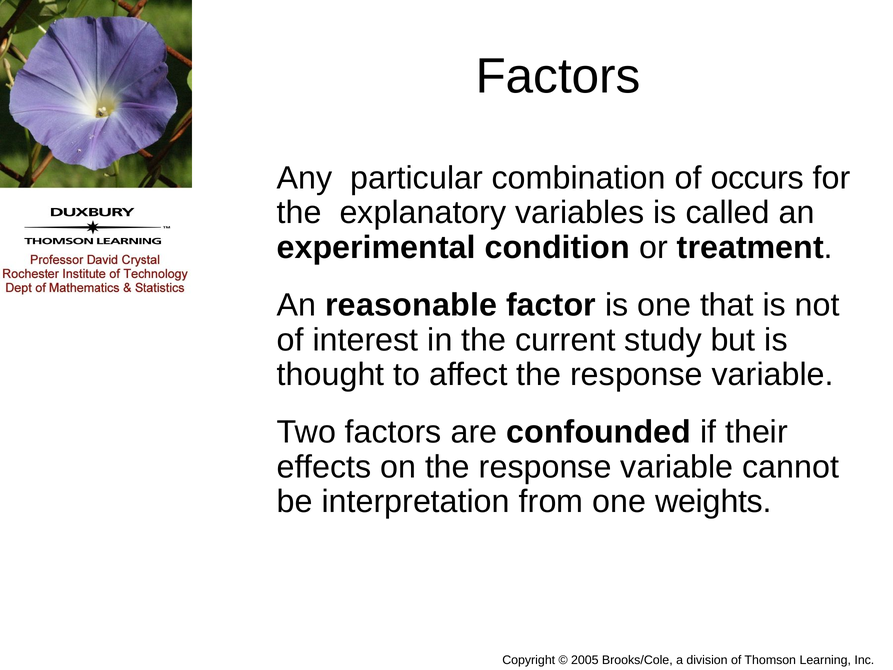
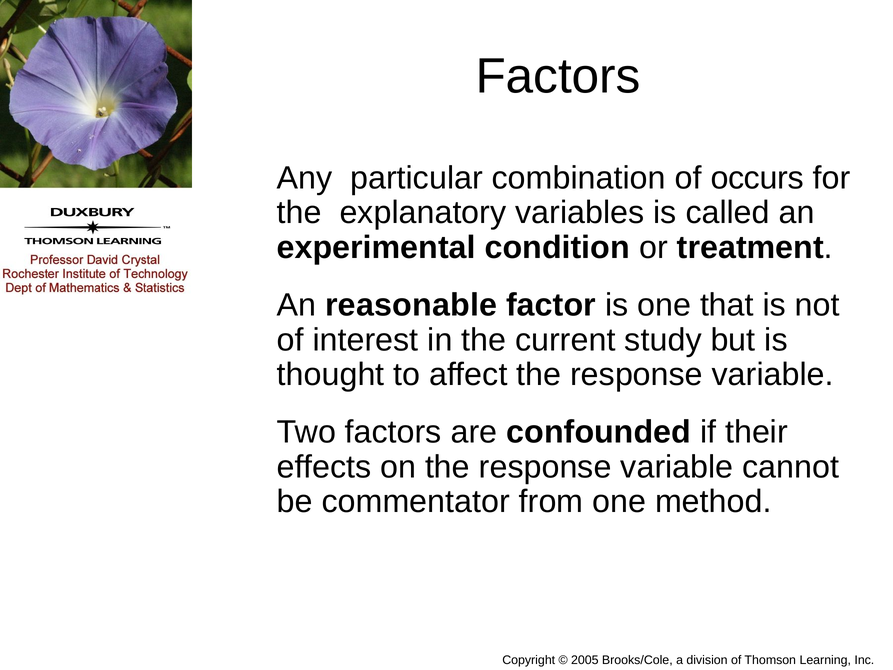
interpretation: interpretation -> commentator
weights: weights -> method
